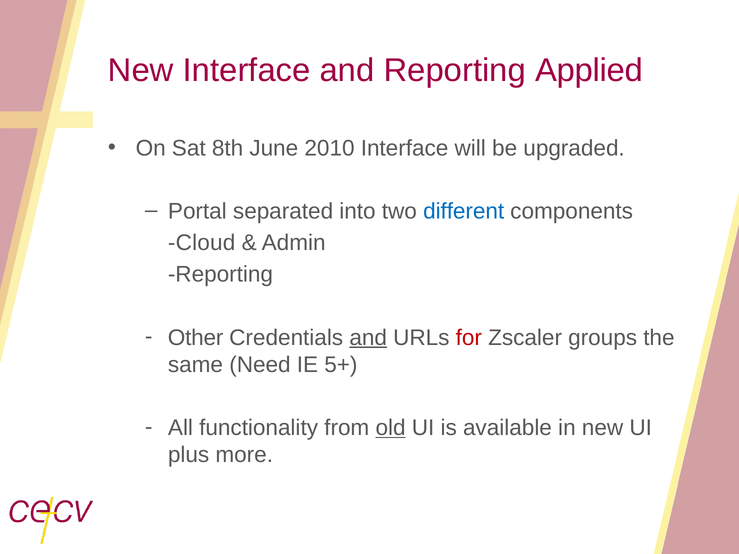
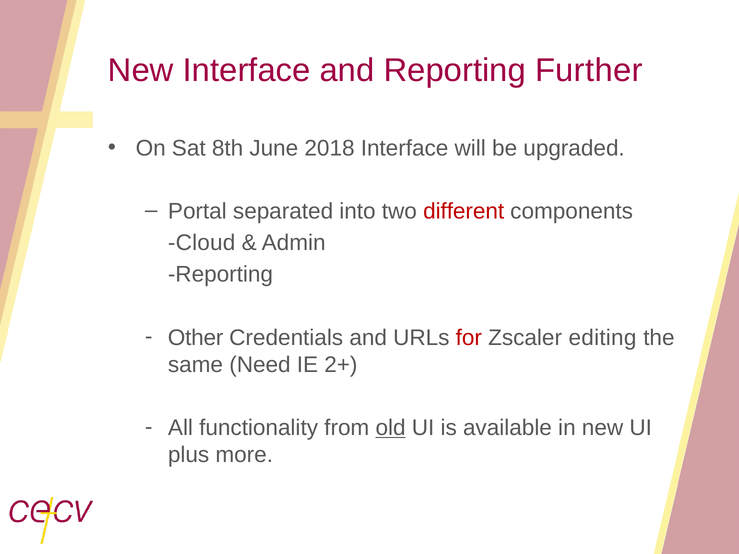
Applied: Applied -> Further
2010: 2010 -> 2018
different colour: blue -> red
and at (368, 338) underline: present -> none
groups: groups -> editing
5+: 5+ -> 2+
